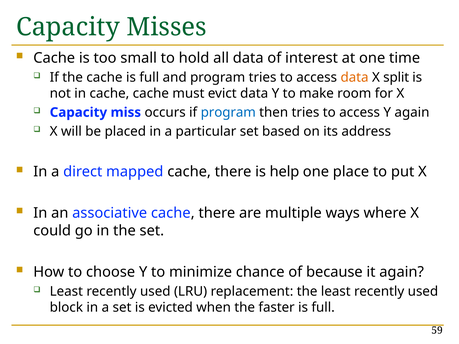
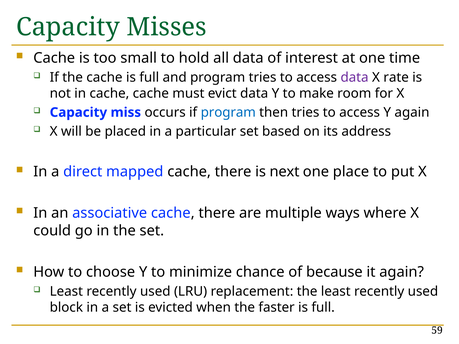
data at (355, 78) colour: orange -> purple
split: split -> rate
help: help -> next
